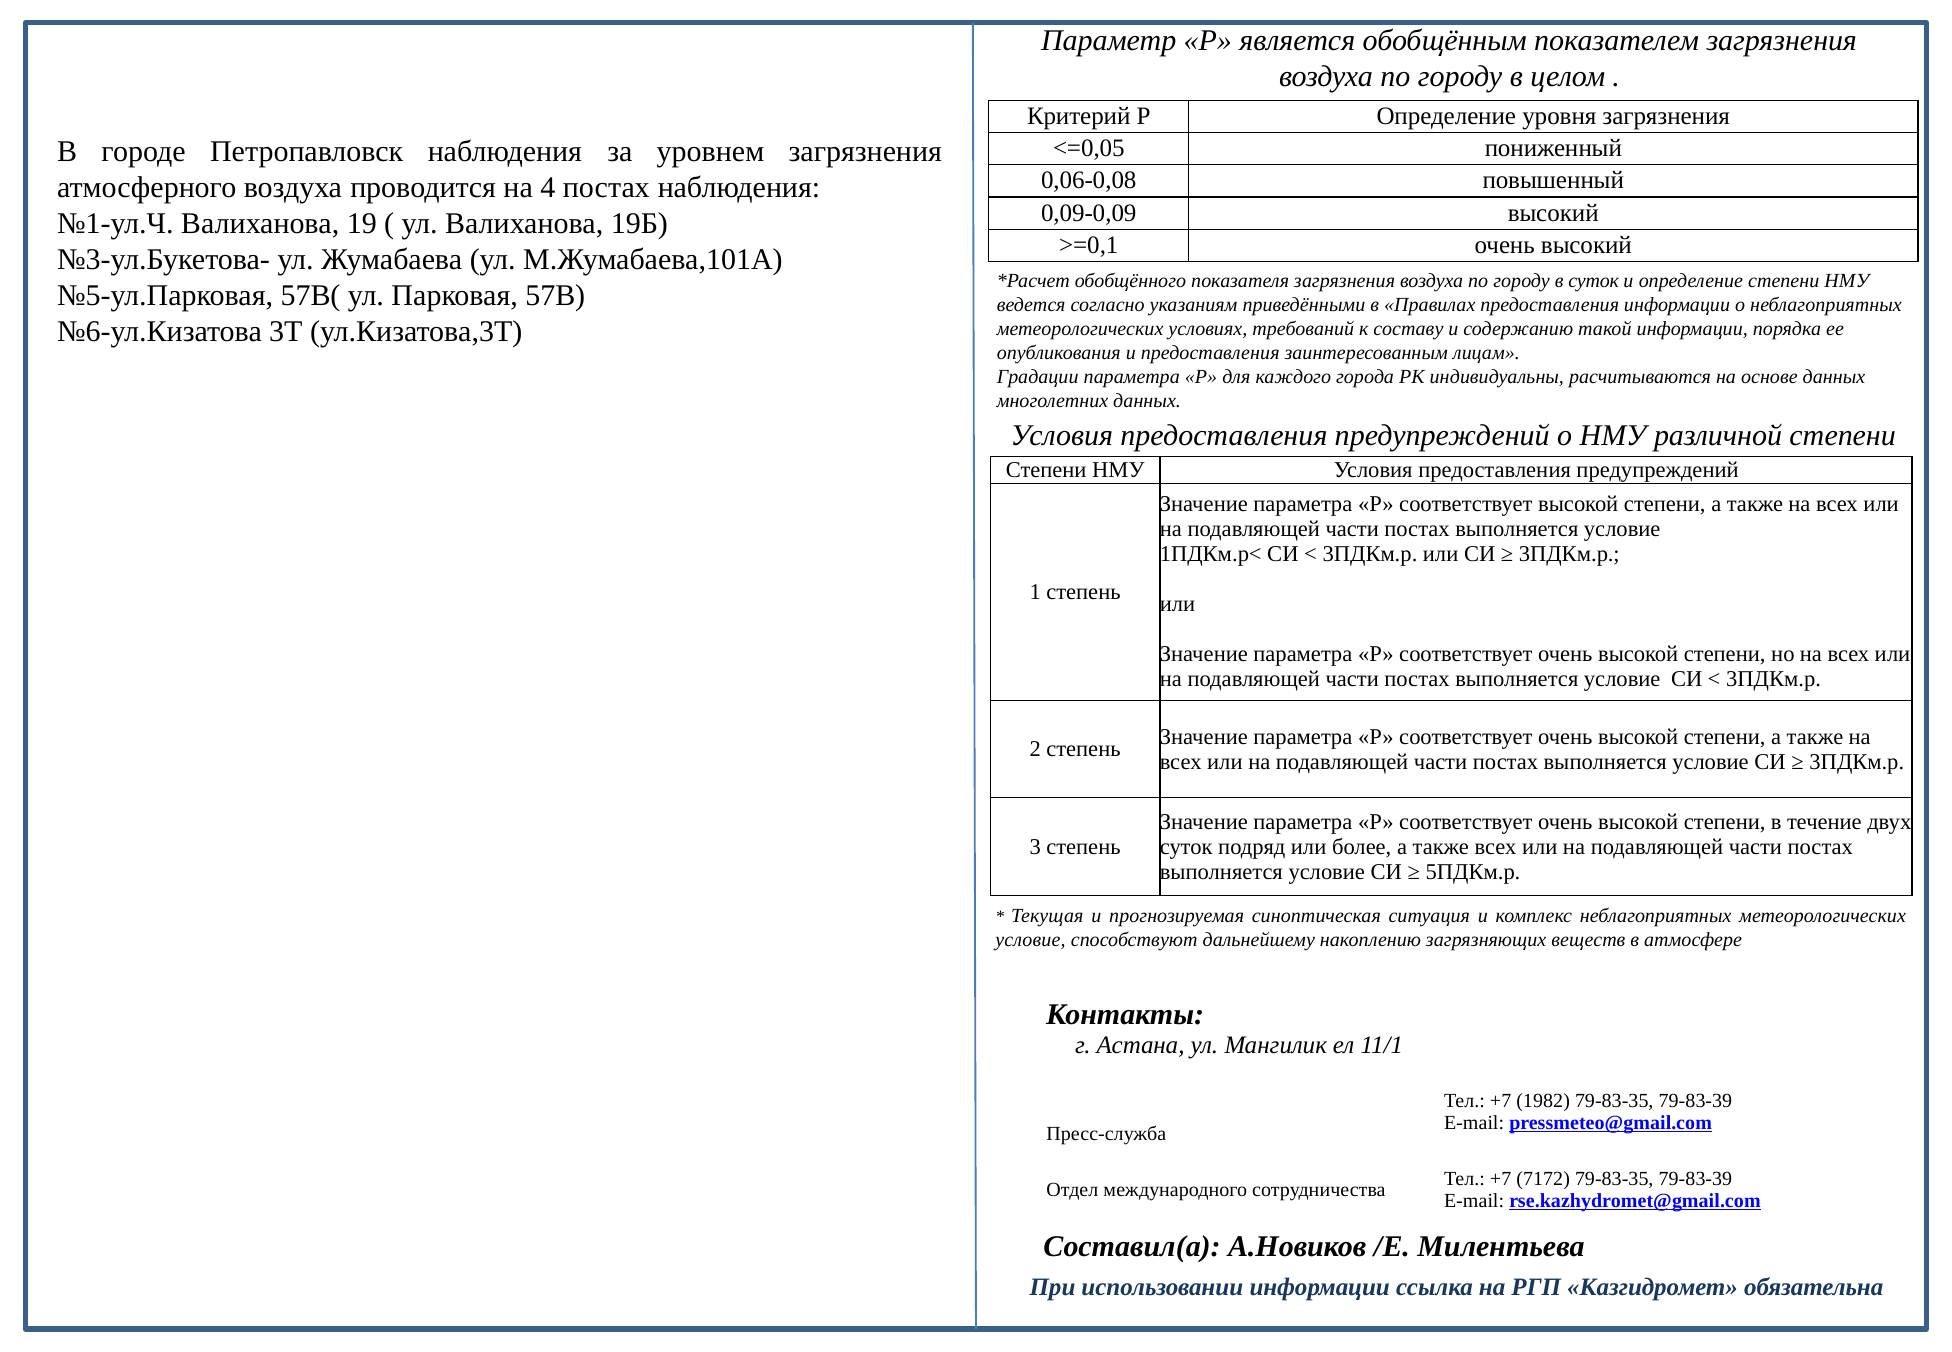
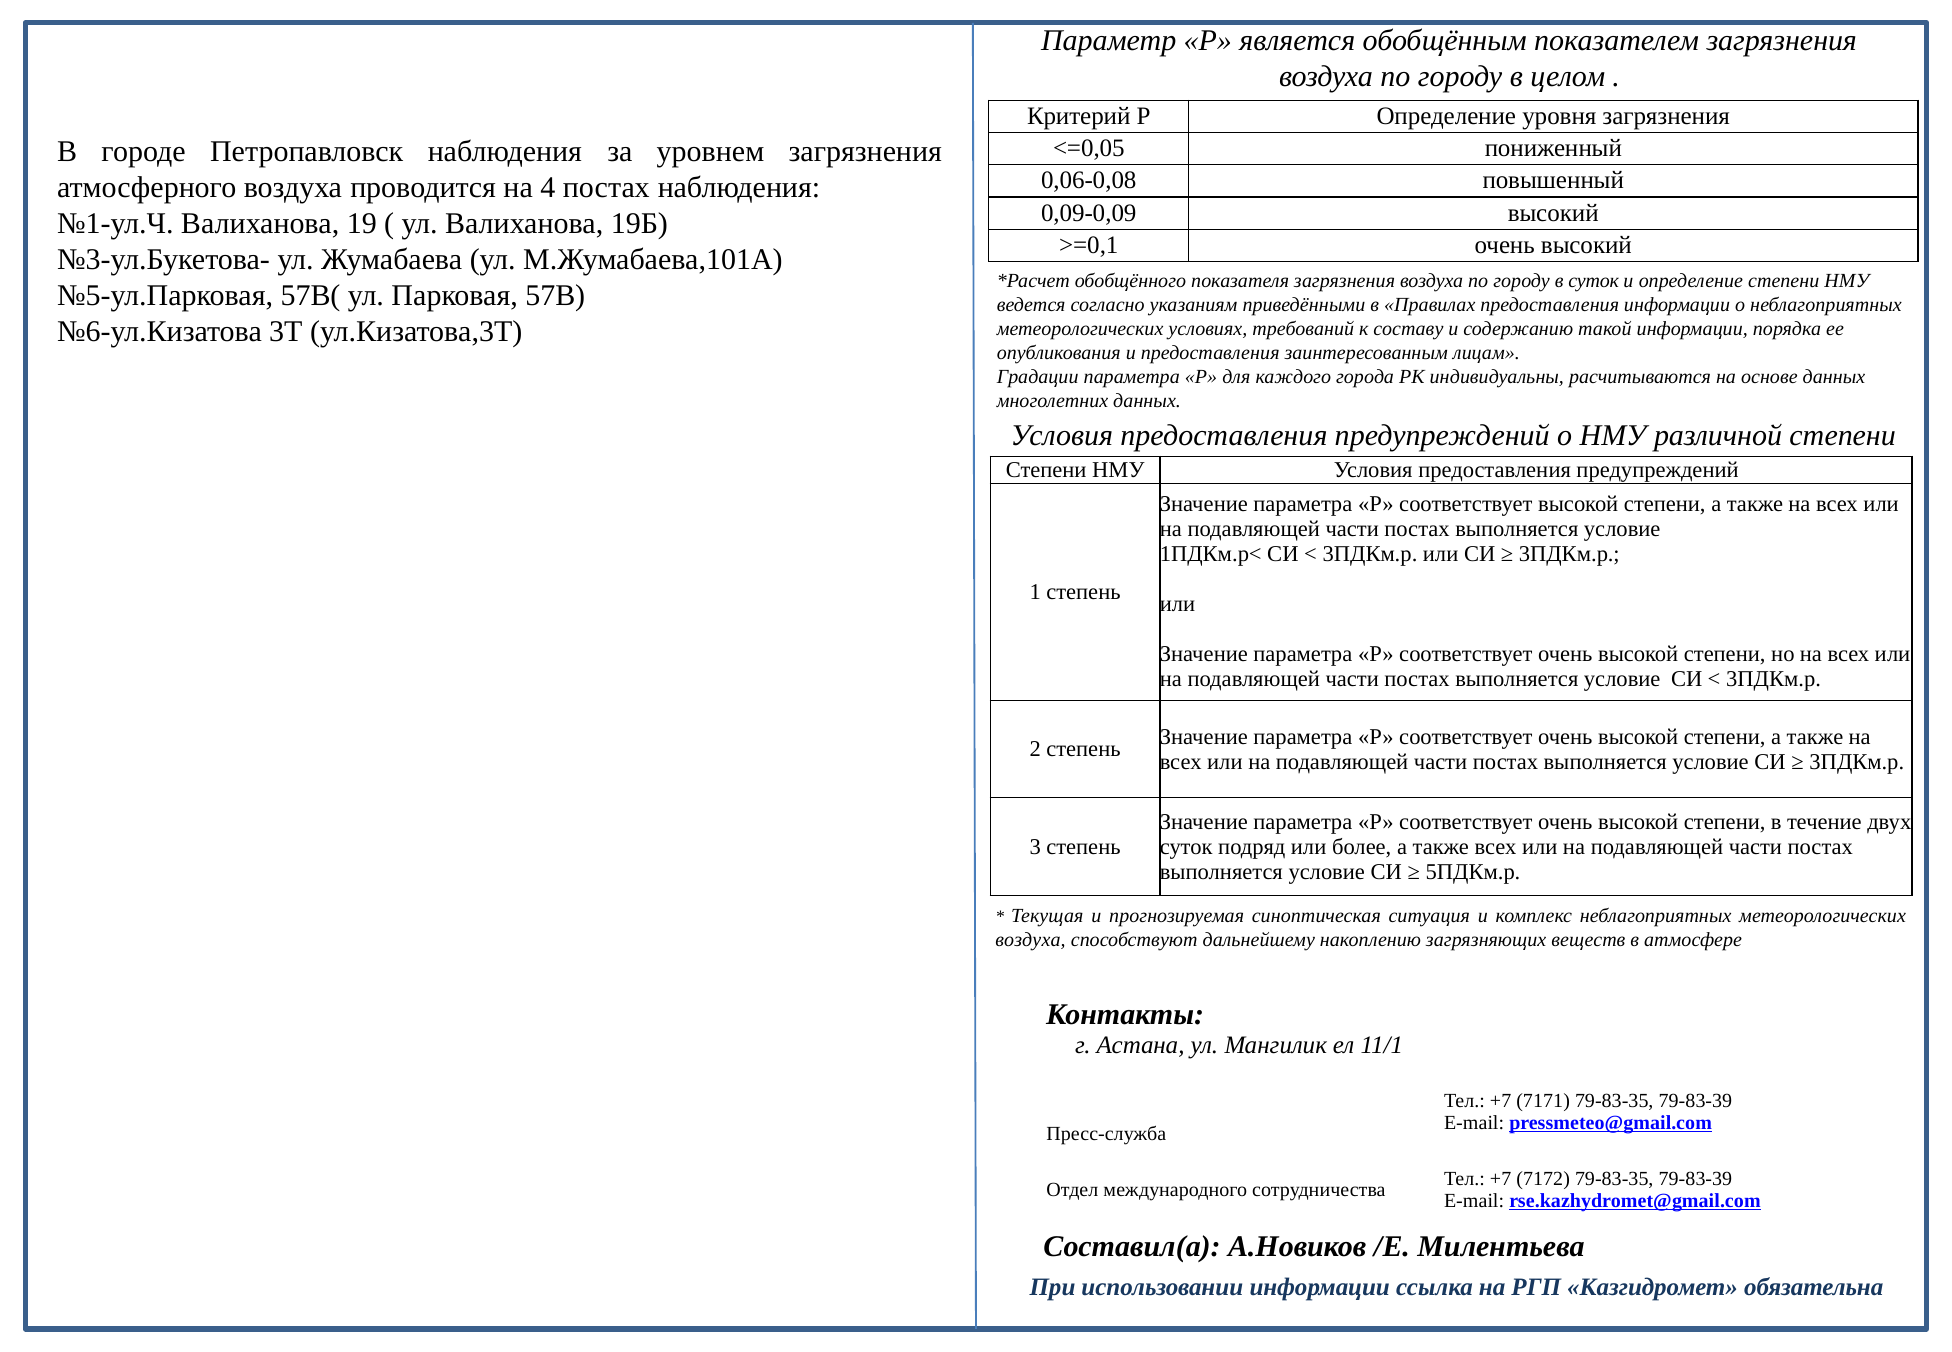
условие at (1030, 939): условие -> воздуха
1982: 1982 -> 7171
